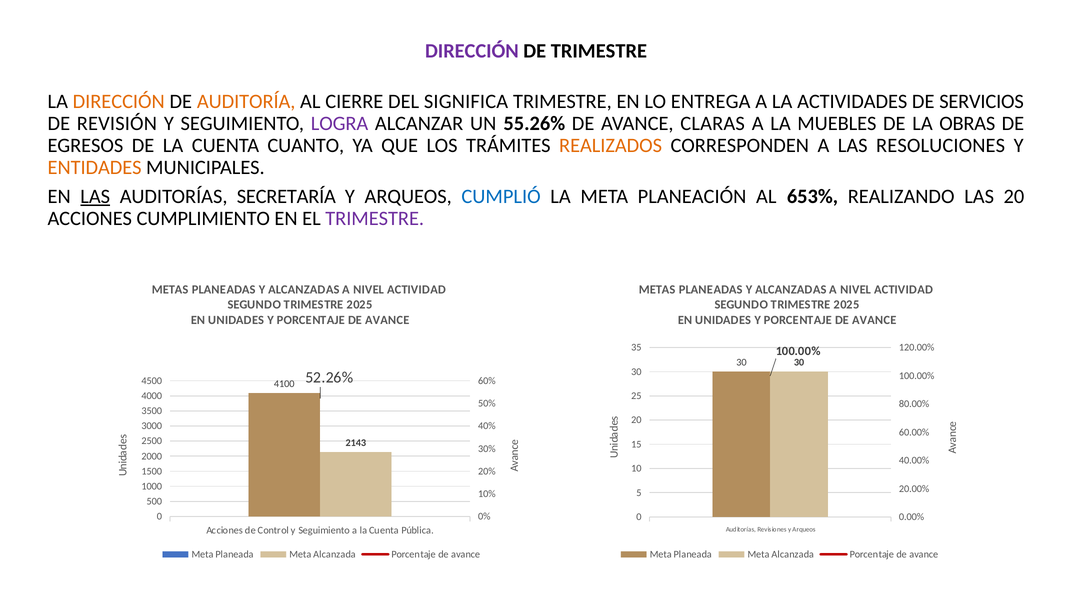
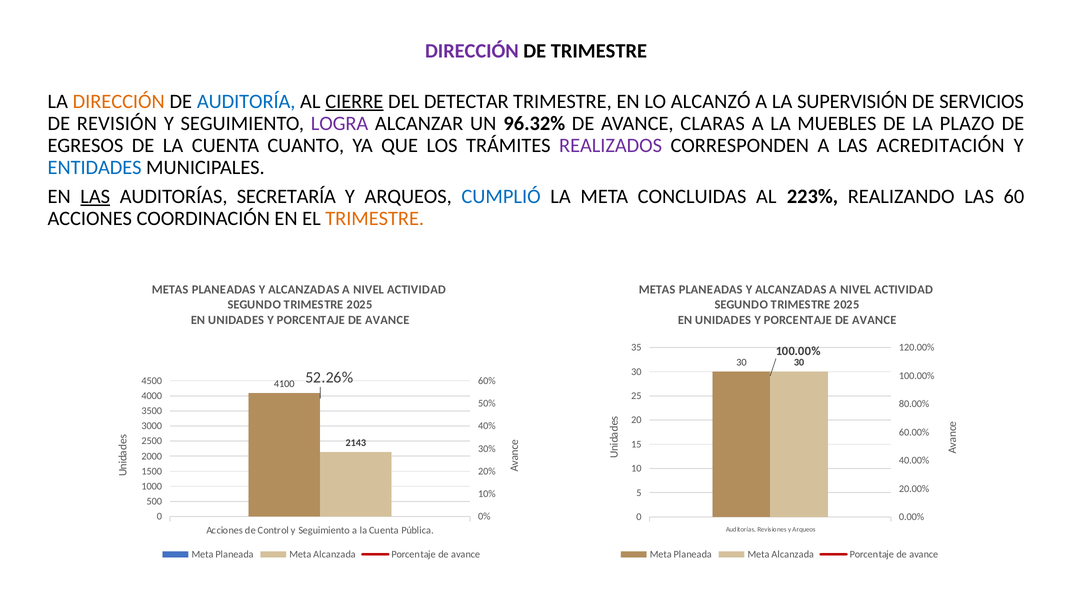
AUDITORÍA colour: orange -> blue
CIERRE underline: none -> present
SIGNIFICA: SIGNIFICA -> DETECTAR
ENTREGA: ENTREGA -> ALCANZÓ
ACTIVIDADES: ACTIVIDADES -> SUPERVISIÓN
55.26%: 55.26% -> 96.32%
OBRAS: OBRAS -> PLAZO
REALIZADOS colour: orange -> purple
RESOLUCIONES: RESOLUCIONES -> ACREDITACIÓN
ENTIDADES colour: orange -> blue
PLANEACIÓN: PLANEACIÓN -> CONCLUIDAS
653%: 653% -> 223%
LAS 20: 20 -> 60
CUMPLIMIENTO: CUMPLIMIENTO -> COORDINACIÓN
TRIMESTRE at (375, 218) colour: purple -> orange
